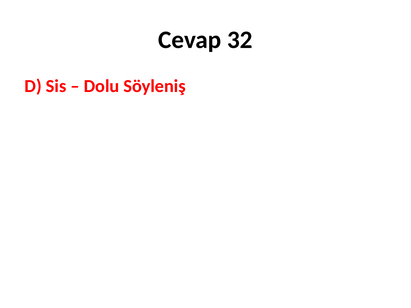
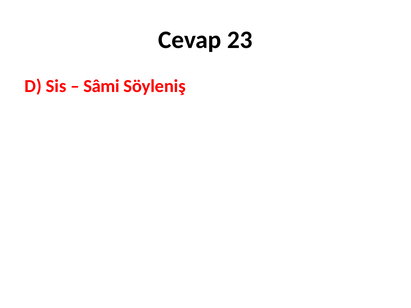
32: 32 -> 23
Dolu: Dolu -> Sâmi
